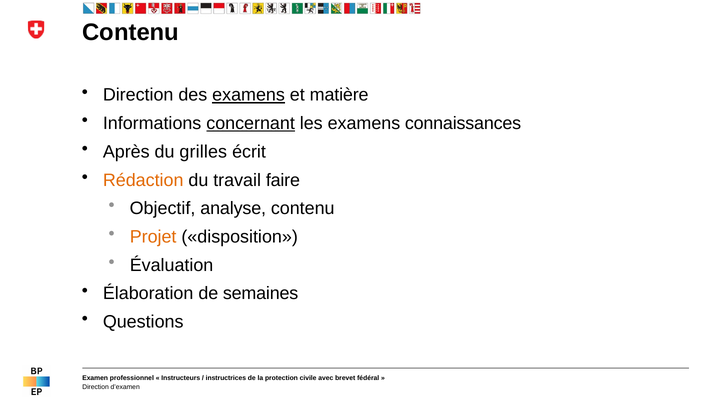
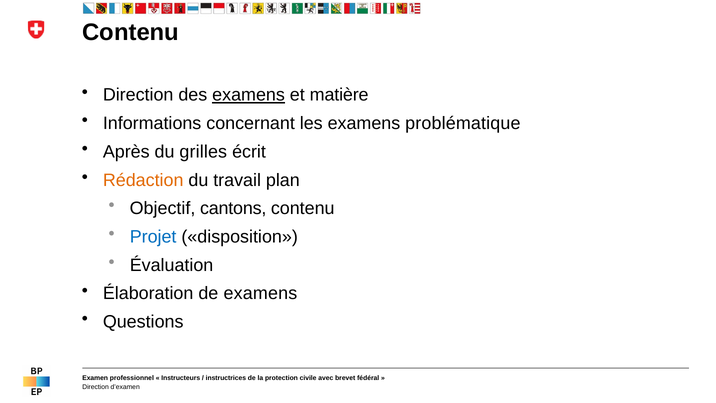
concernant underline: present -> none
connaissances: connaissances -> problématique
faire: faire -> plan
analyse: analyse -> cantons
Projet colour: orange -> blue
de semaines: semaines -> examens
